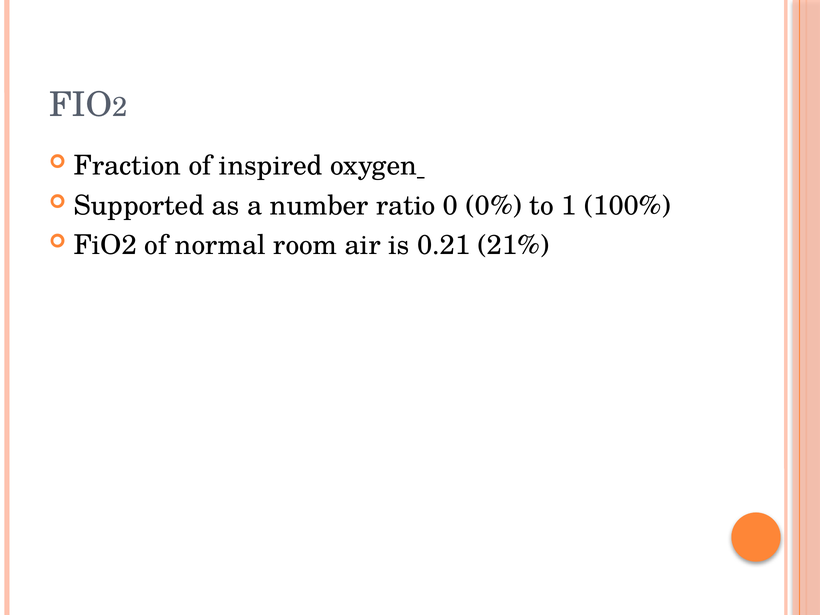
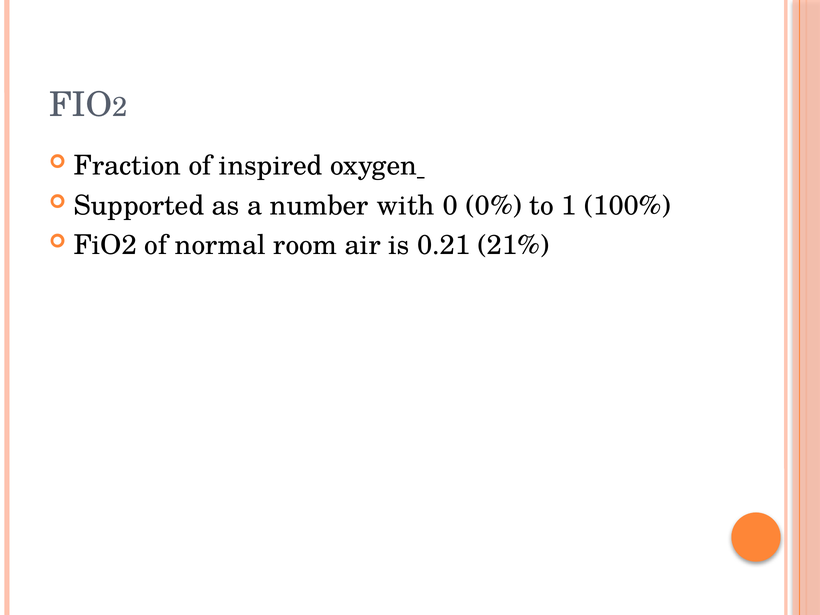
ratio: ratio -> with
